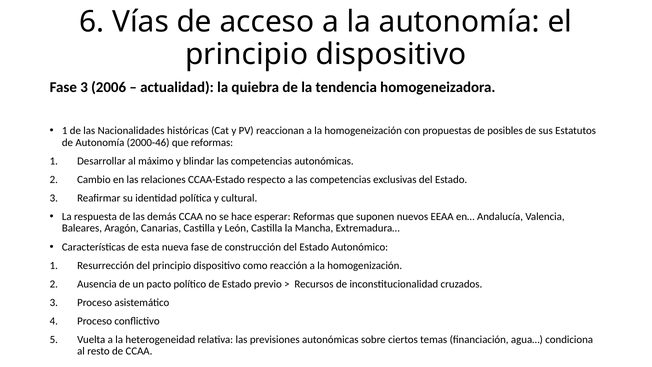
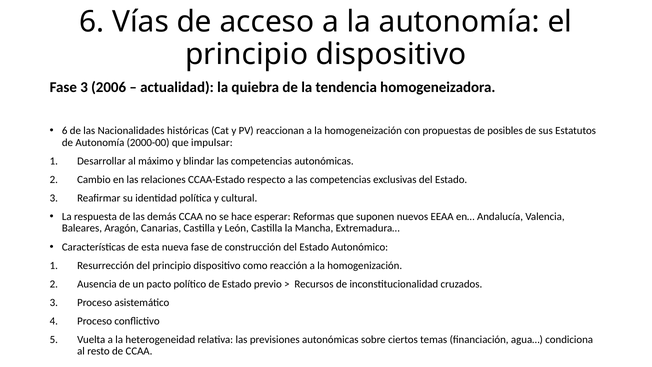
1 at (65, 131): 1 -> 6
2000-46: 2000-46 -> 2000-00
que reformas: reformas -> impulsar
